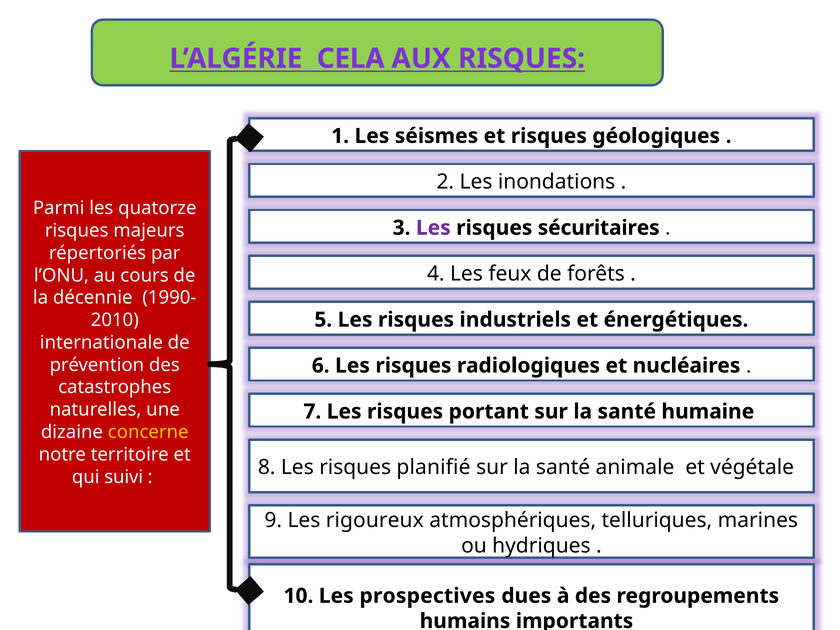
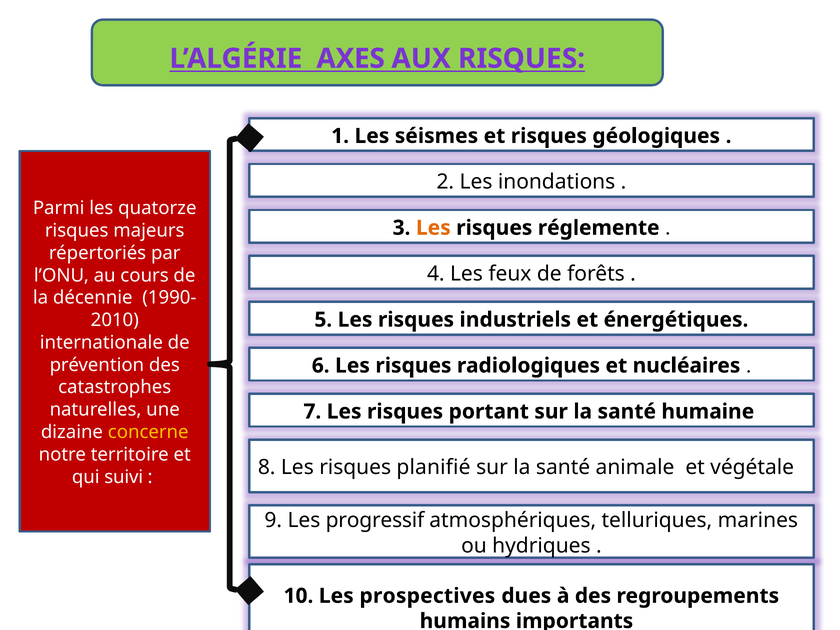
CELA: CELA -> AXES
Les at (433, 228) colour: purple -> orange
sécuritaires: sécuritaires -> réglemente
rigoureux: rigoureux -> progressif
